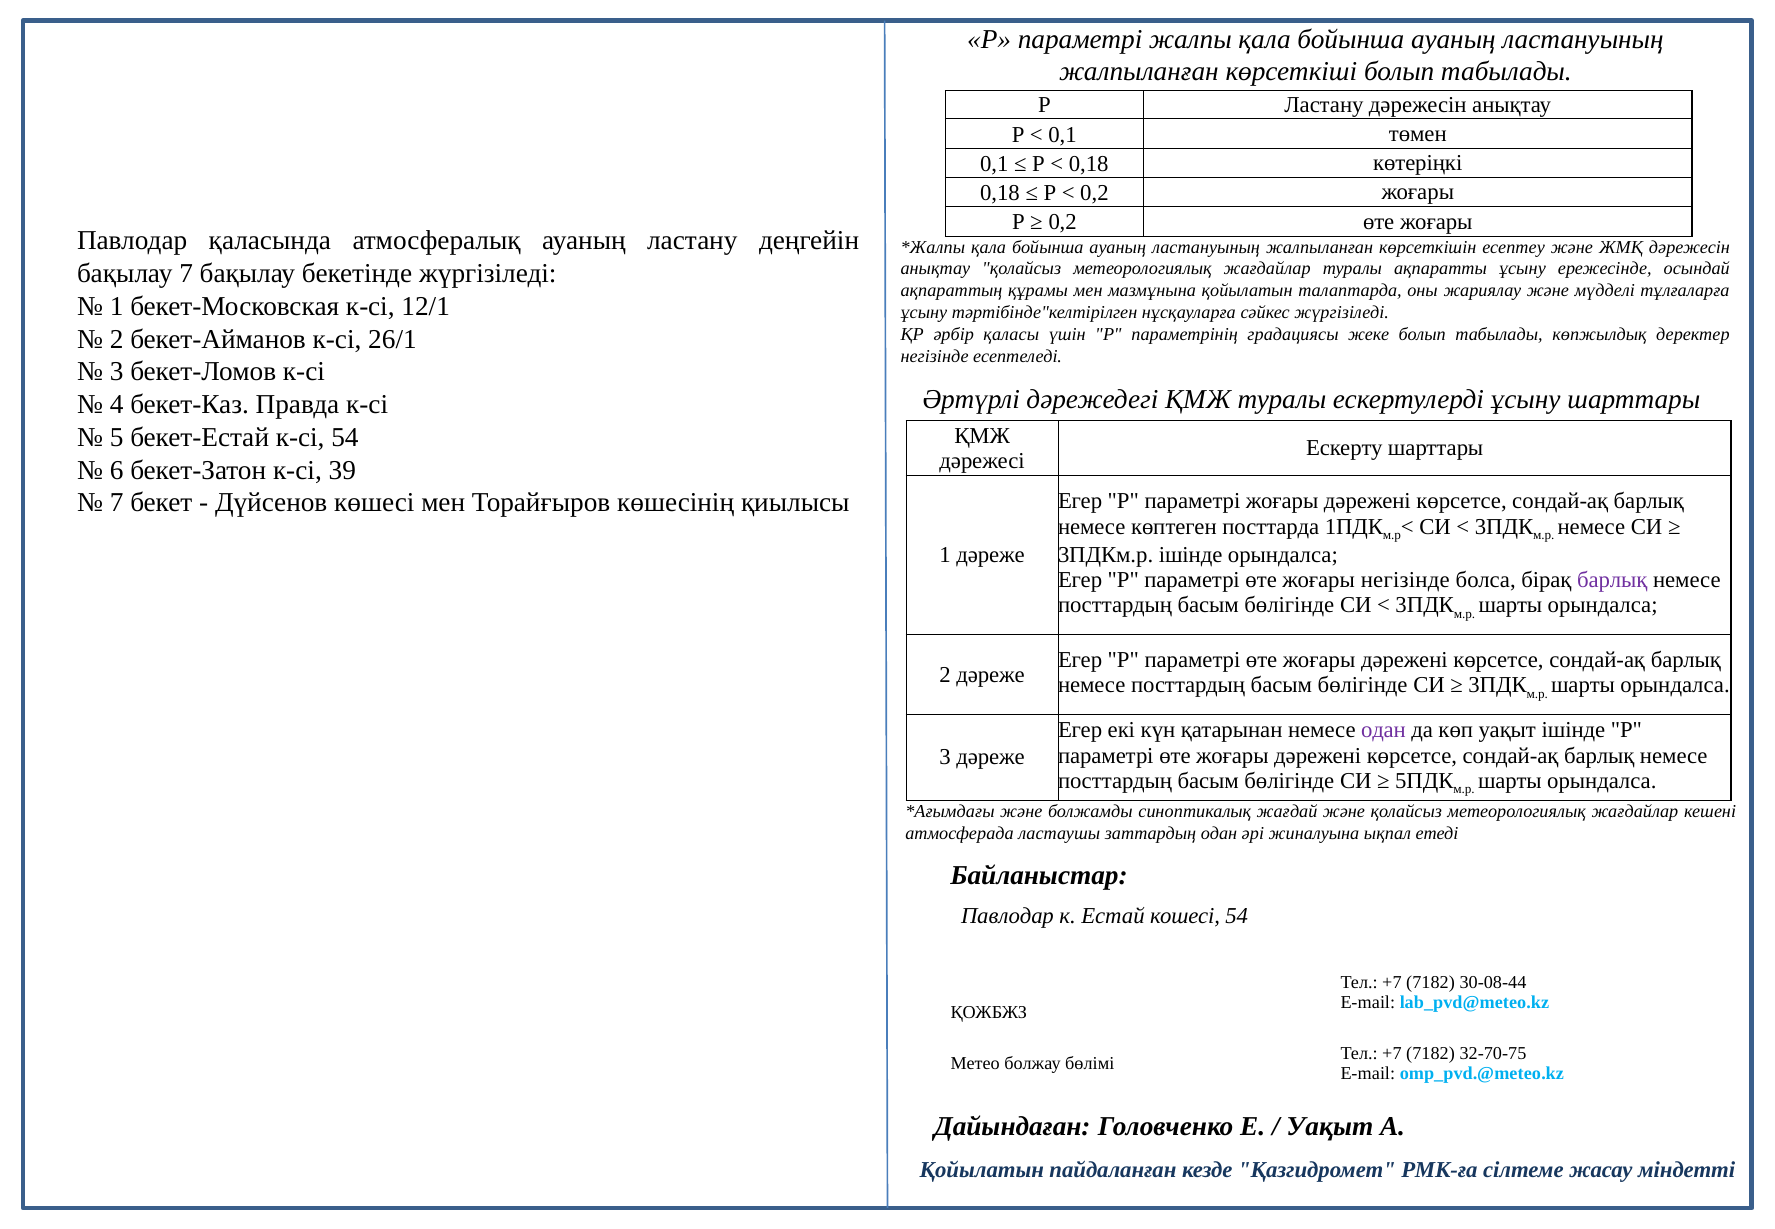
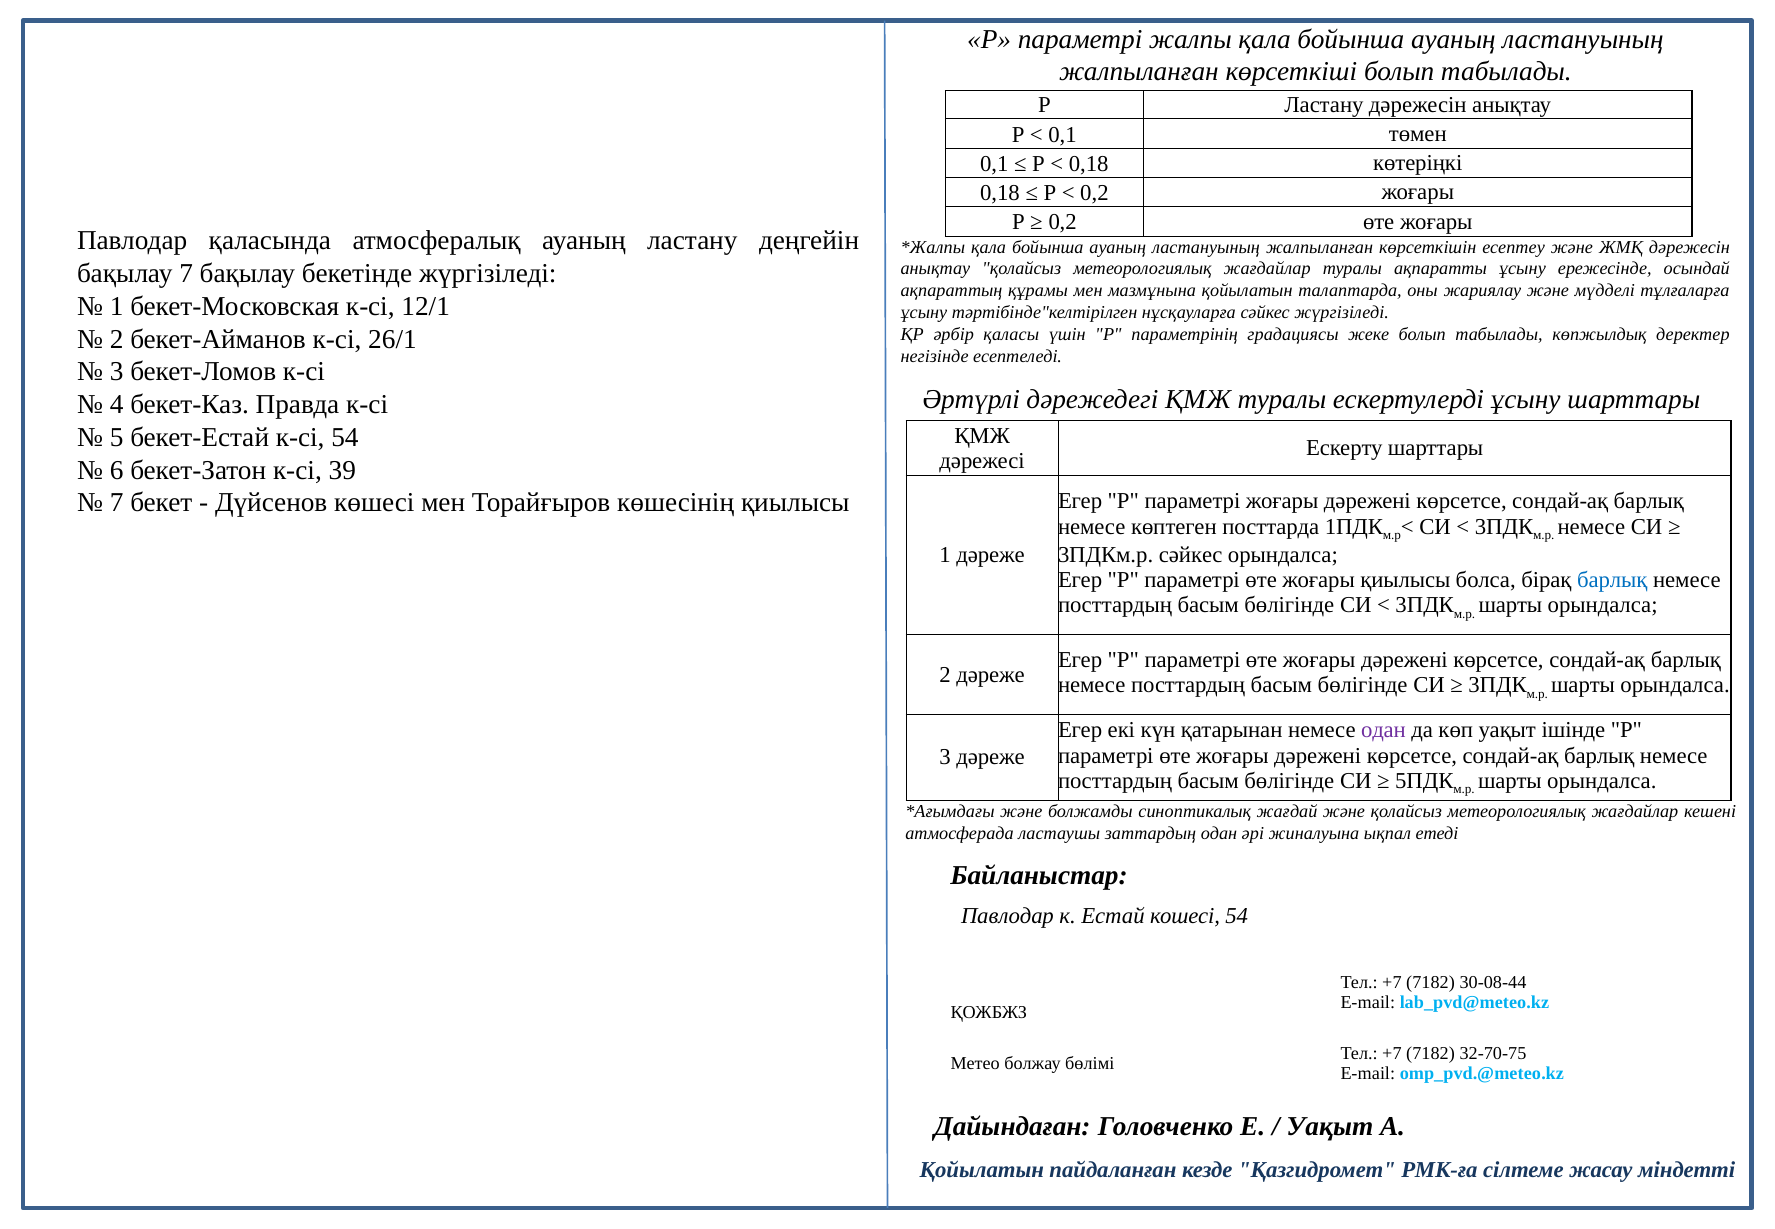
3ПДКм.р ішінде: ішінде -> сәйкес
жоғары негізінде: негізінде -> қиылысы
барлық at (1612, 580) colour: purple -> blue
